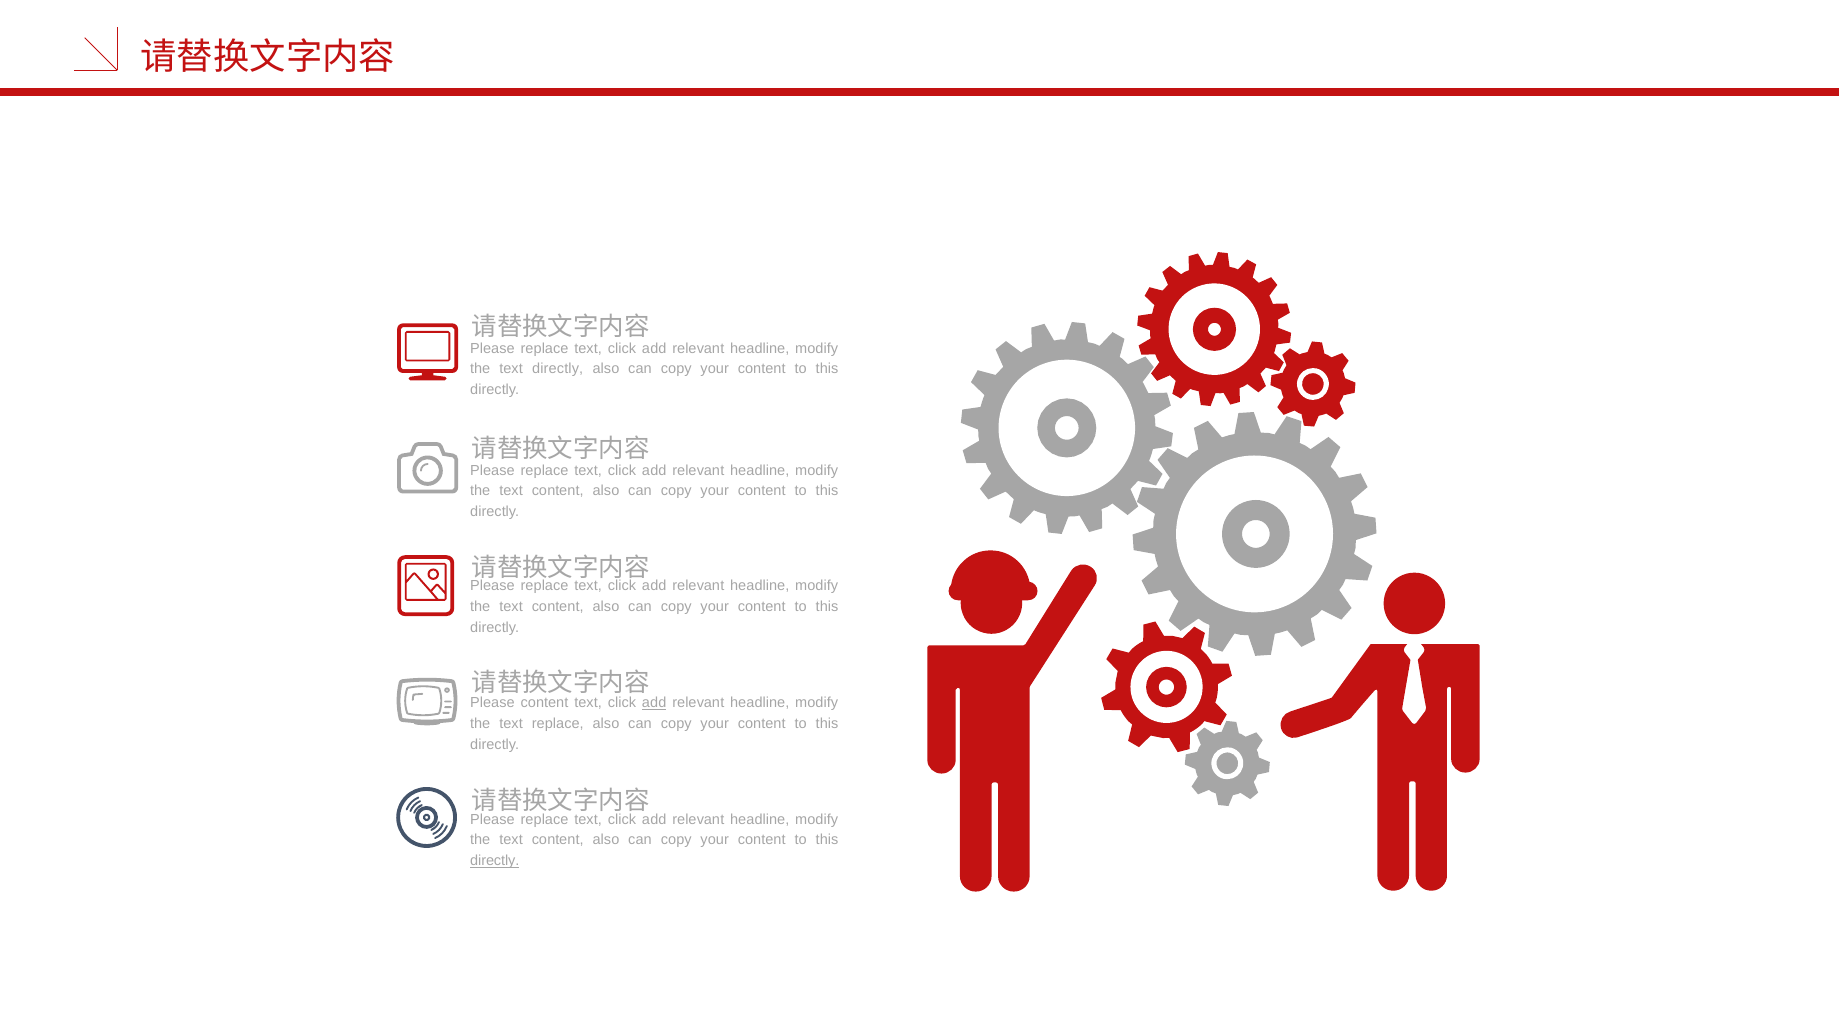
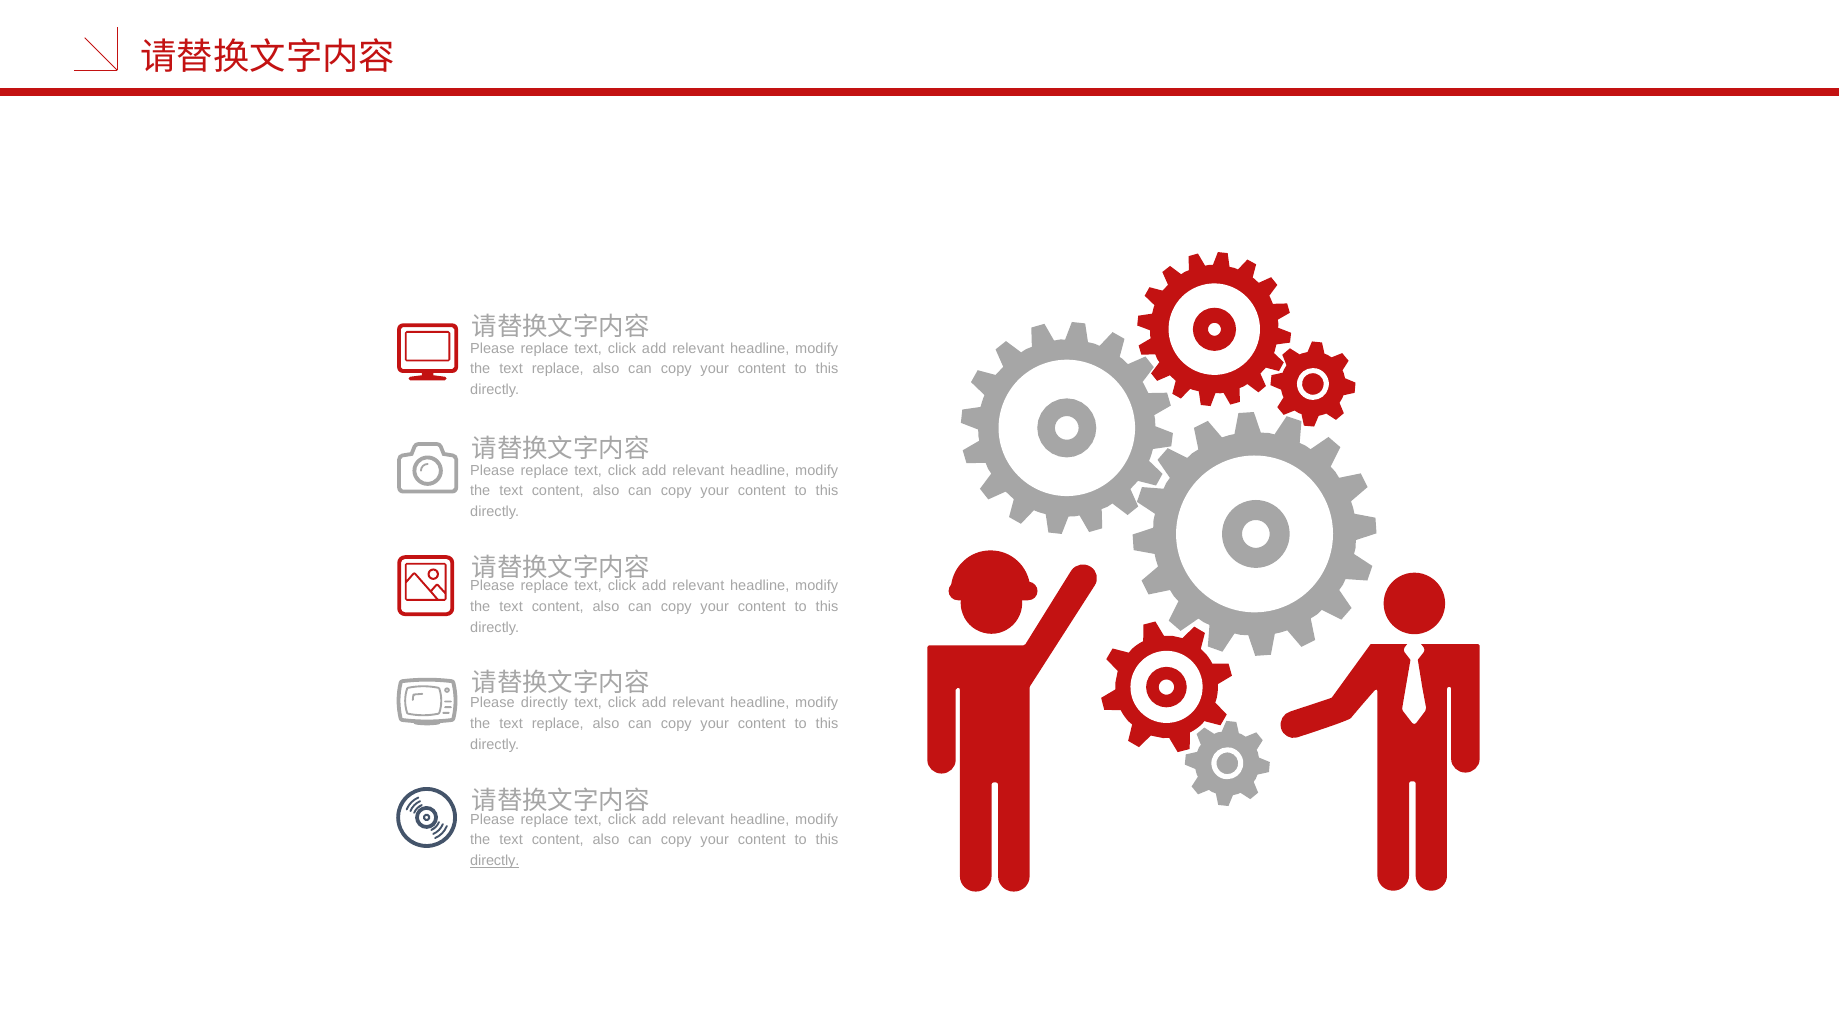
directly at (558, 369): directly -> replace
Please content: content -> directly
add at (654, 702) underline: present -> none
